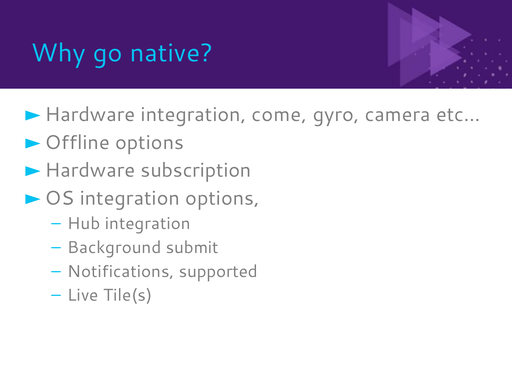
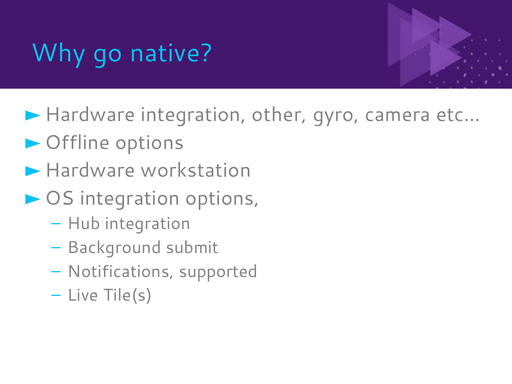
come: come -> other
subscription: subscription -> workstation
